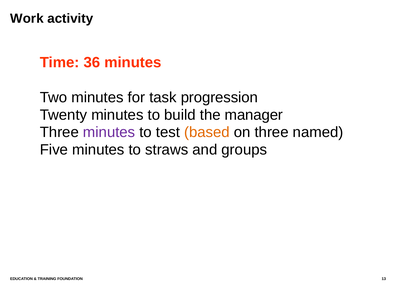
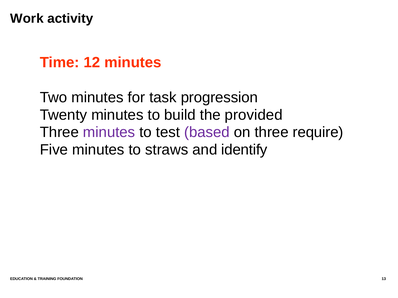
36: 36 -> 12
manager: manager -> provided
based colour: orange -> purple
named: named -> require
groups: groups -> identify
